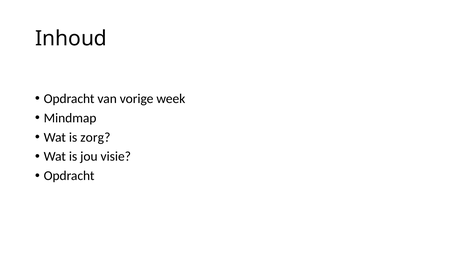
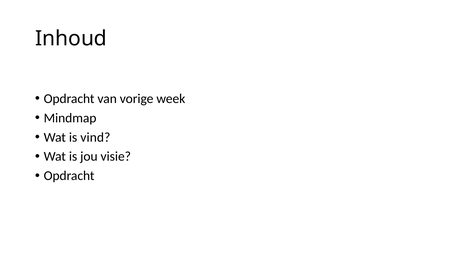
zorg: zorg -> vind
